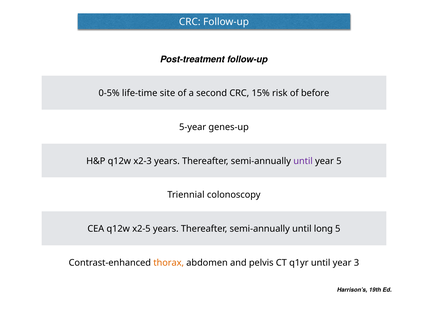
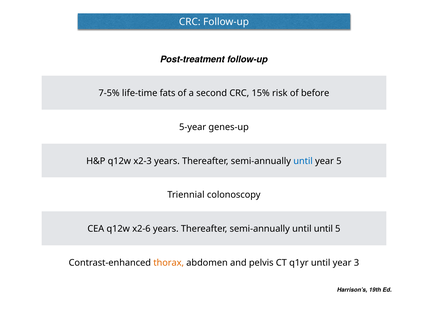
0-5%: 0-5% -> 7-5%
site: site -> fats
until at (303, 161) colour: purple -> blue
x2-5: x2-5 -> x2-6
until long: long -> until
